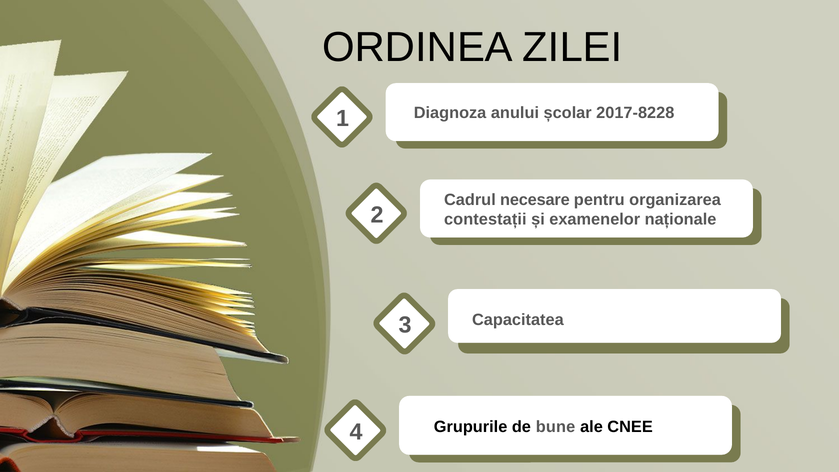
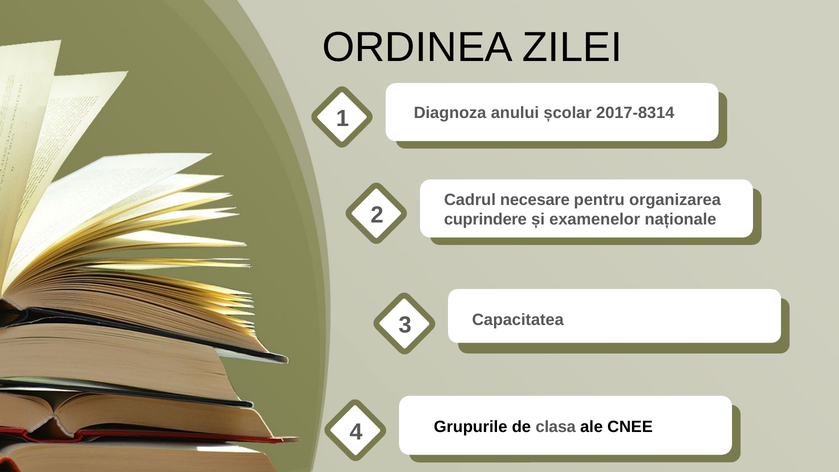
2017-8228: 2017-8228 -> 2017-8314
contestații: contestații -> cuprindere
bune: bune -> clasa
